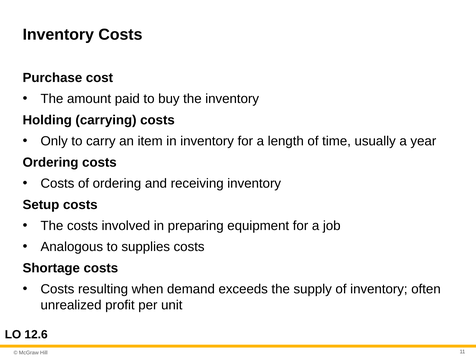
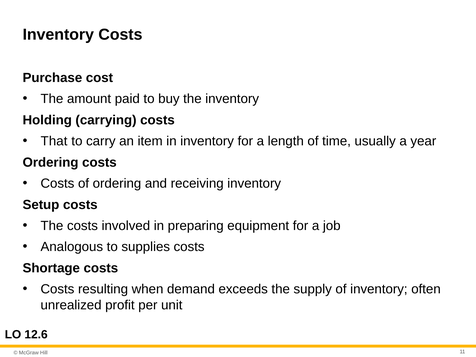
Only: Only -> That
